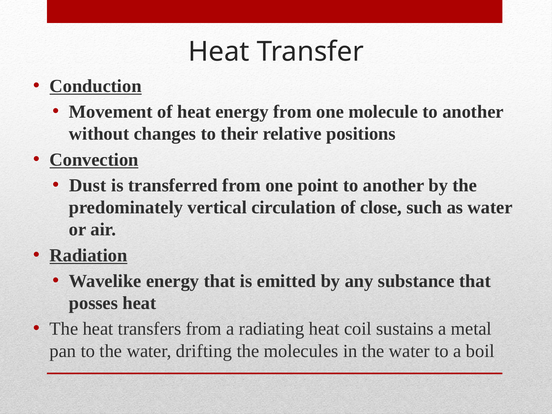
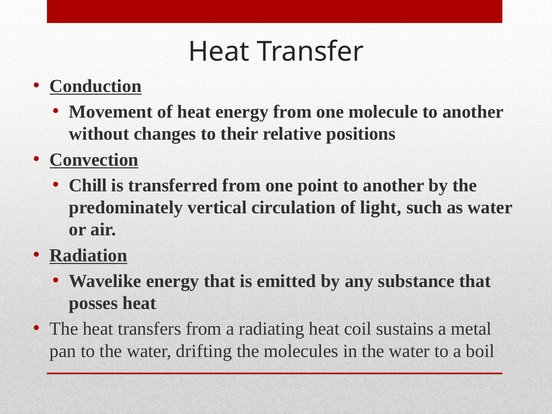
Dust: Dust -> Chill
close: close -> light
